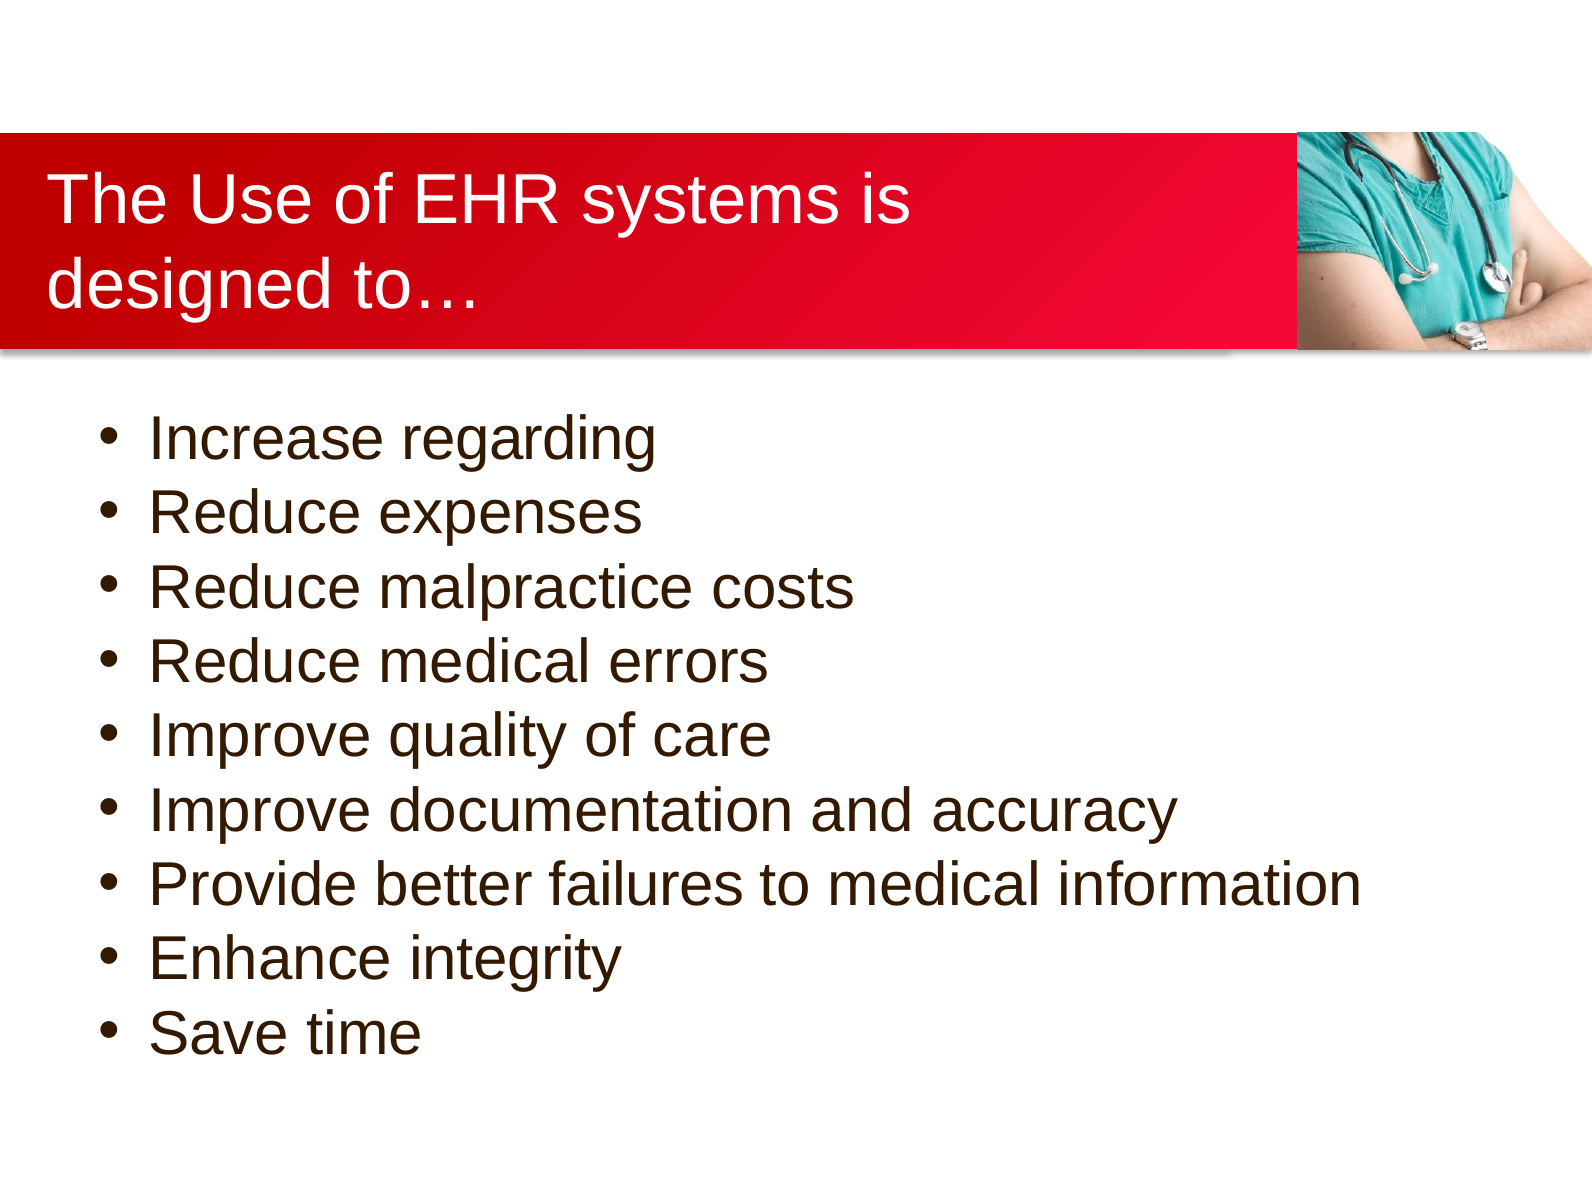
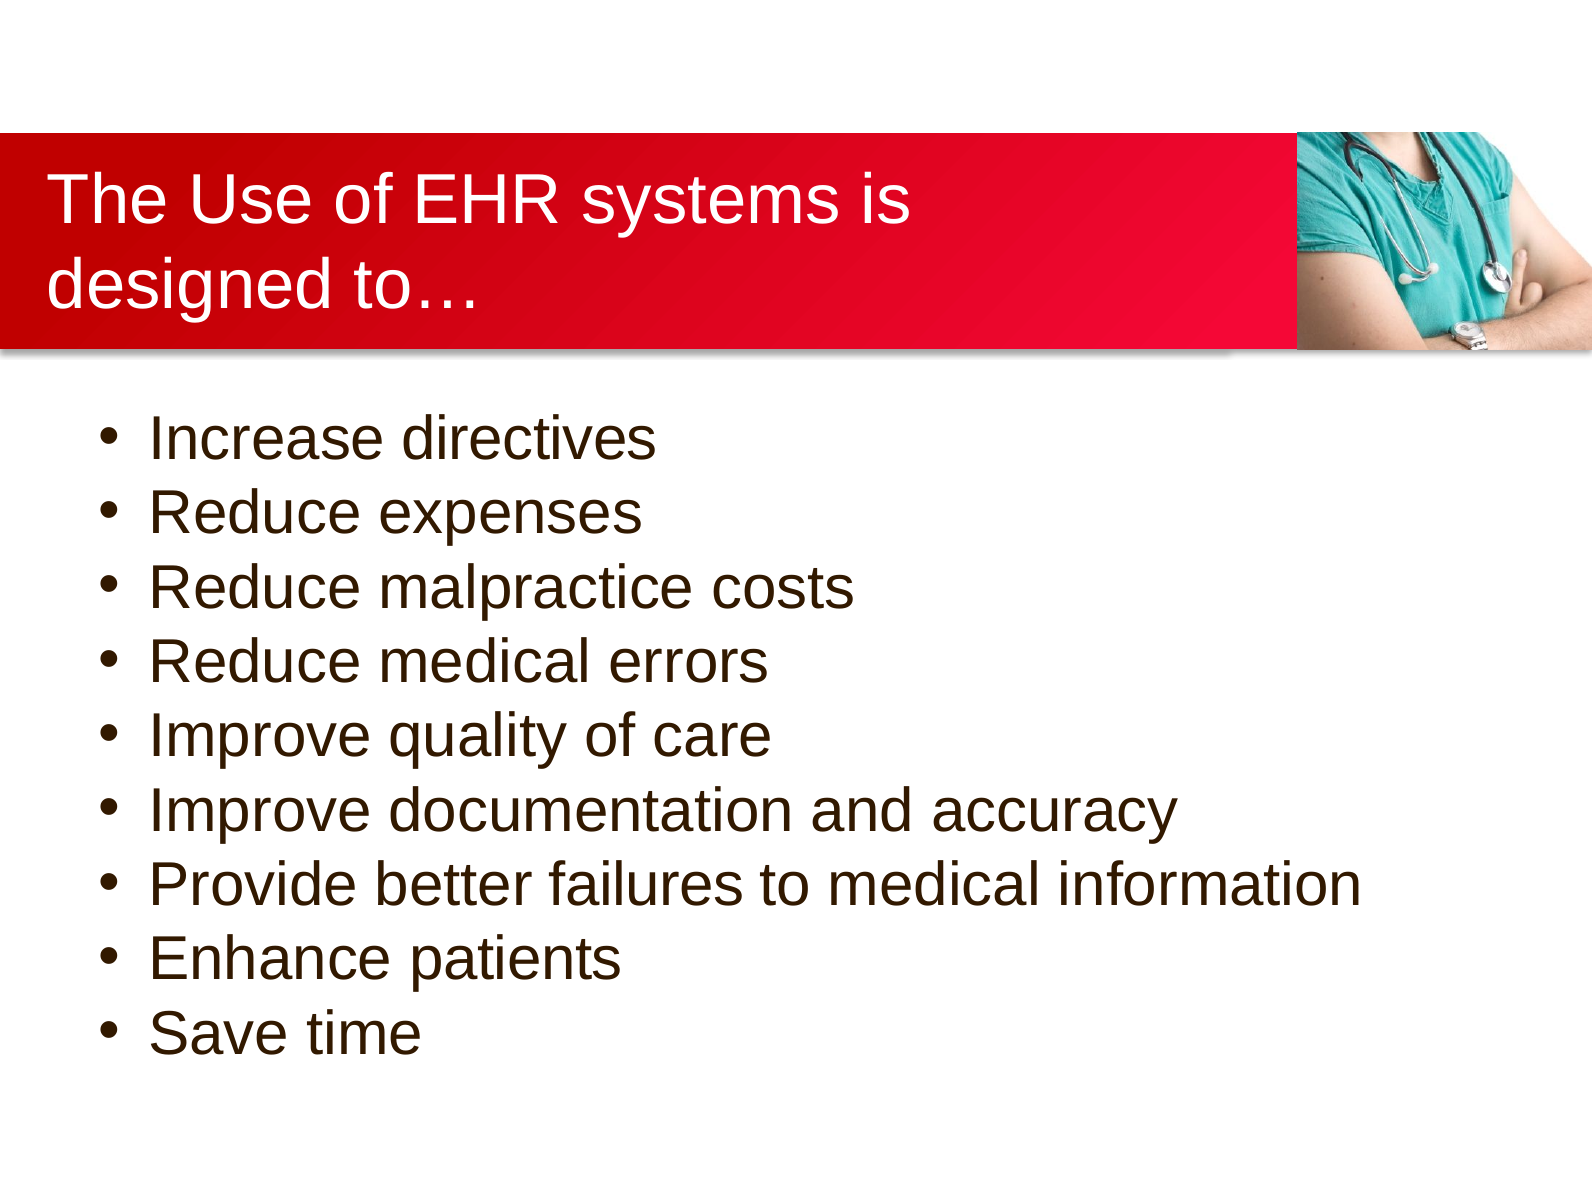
regarding: regarding -> directives
integrity: integrity -> patients
